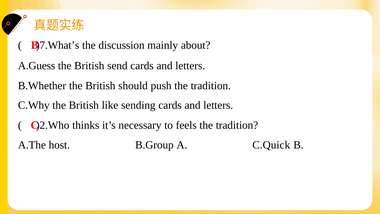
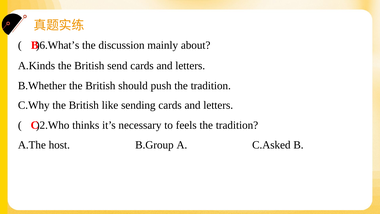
)7.What’s: )7.What’s -> )6.What’s
A.Guess: A.Guess -> A.Kinds
C.Quick: C.Quick -> C.Asked
